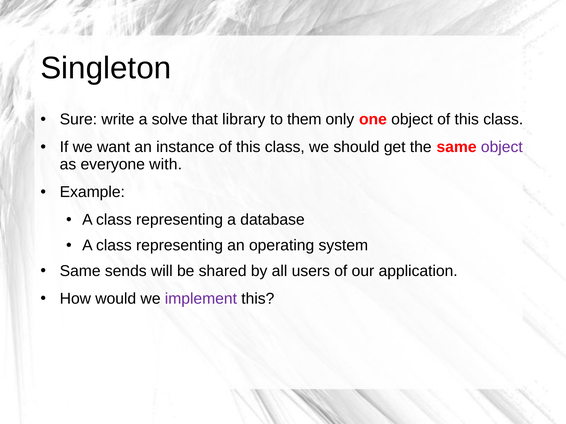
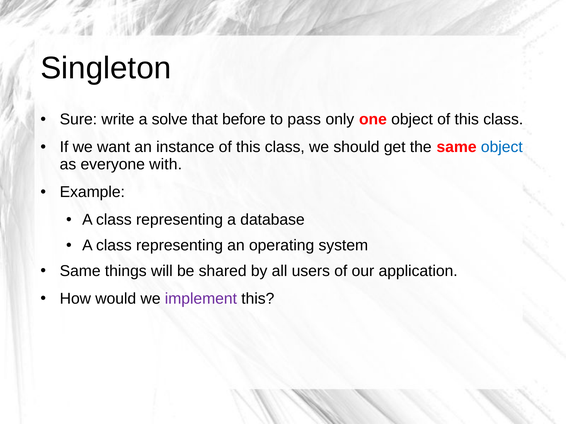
library: library -> before
them: them -> pass
object at (502, 147) colour: purple -> blue
sends: sends -> things
